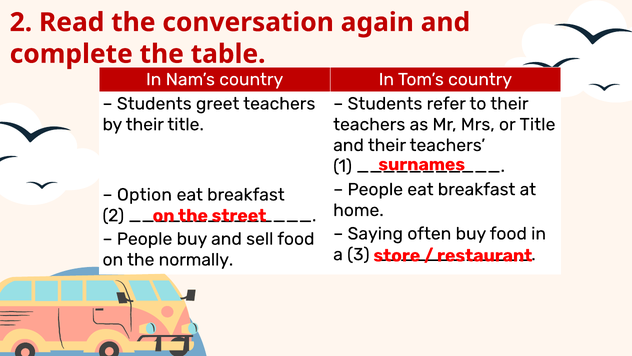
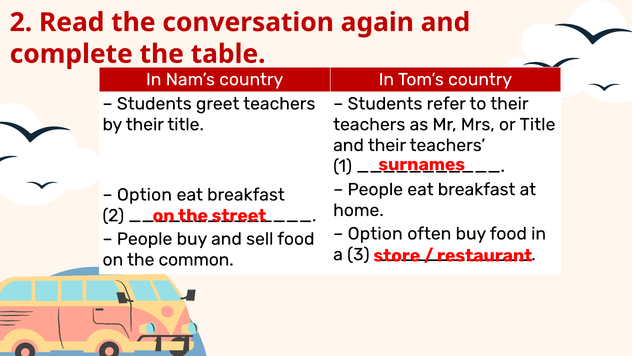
Saying at (375, 233): Saying -> Option
normally: normally -> common
